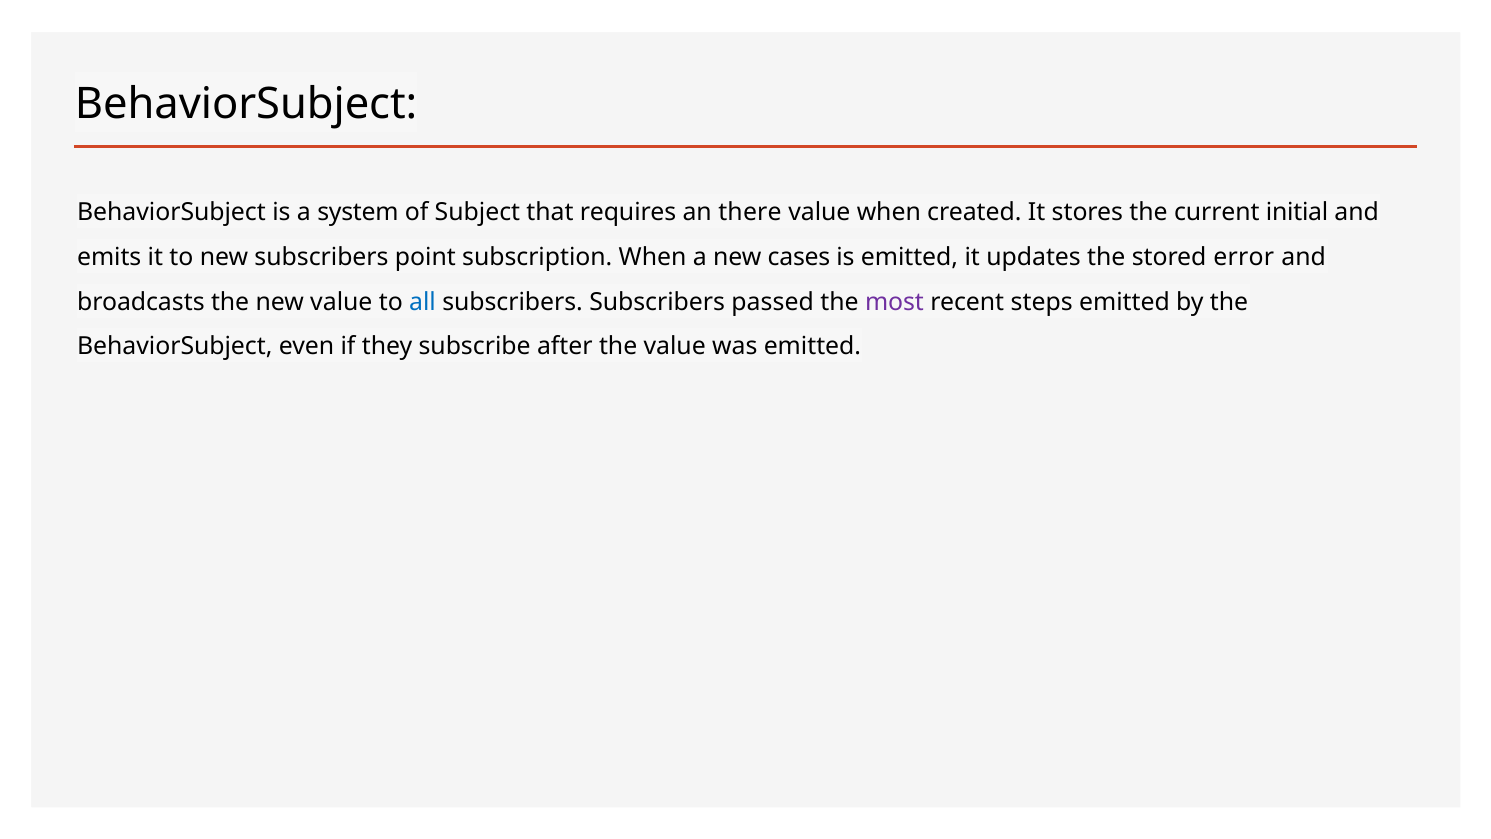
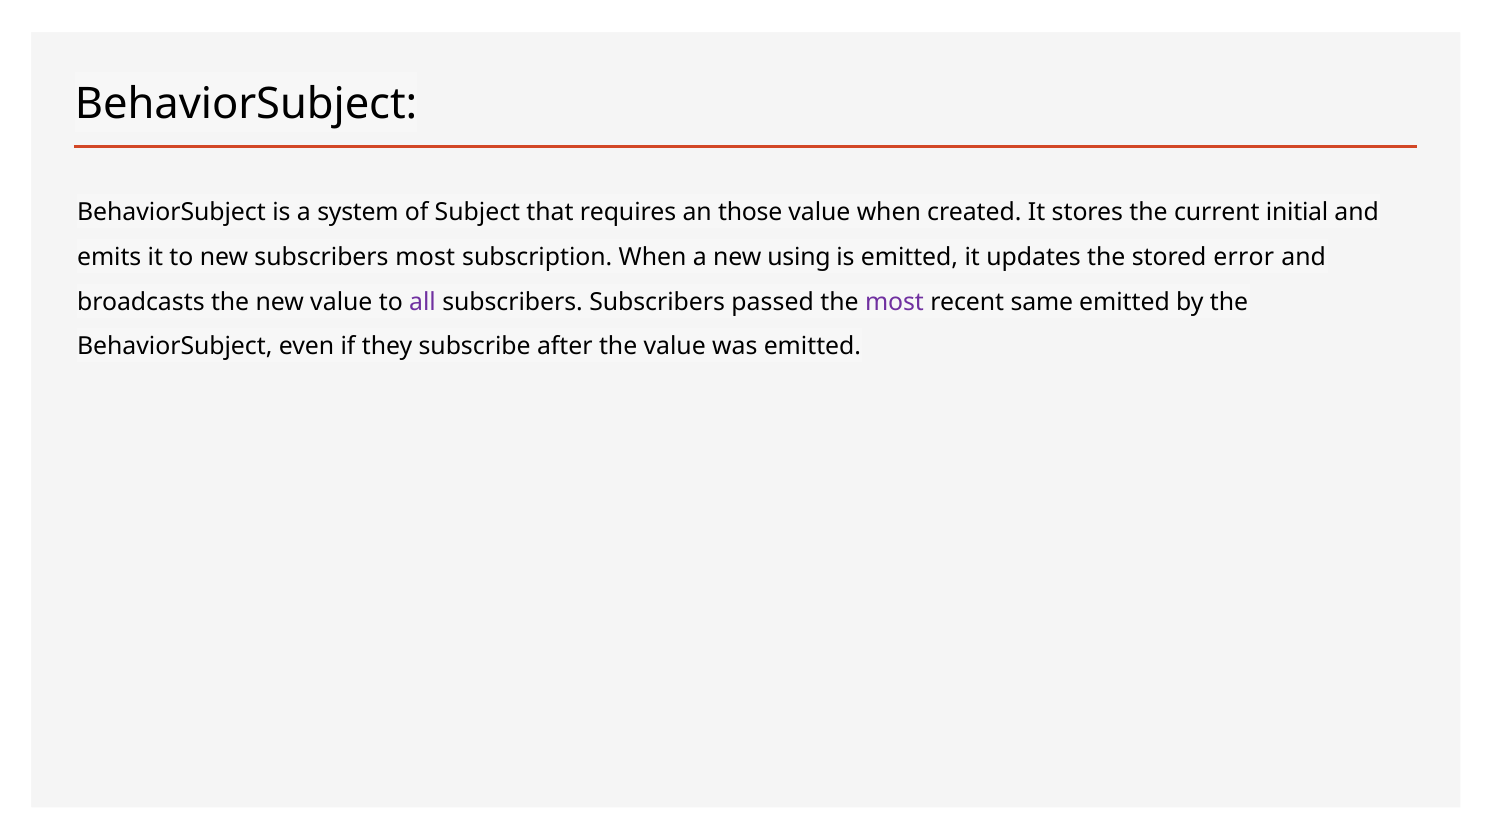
there: there -> those
subscribers point: point -> most
cases: cases -> using
all colour: blue -> purple
steps: steps -> same
